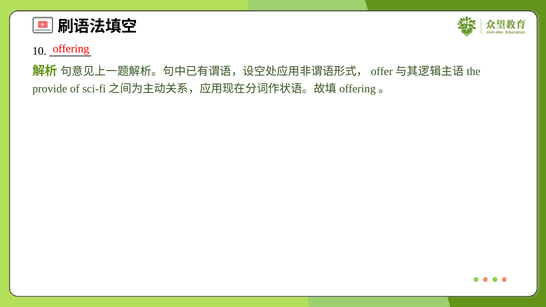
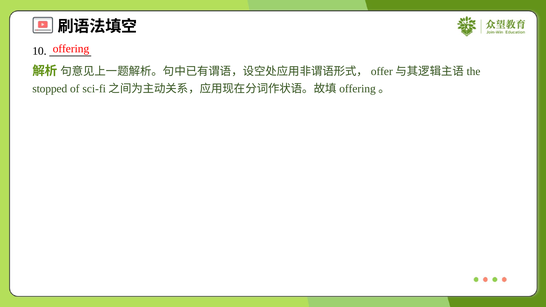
provide: provide -> stopped
